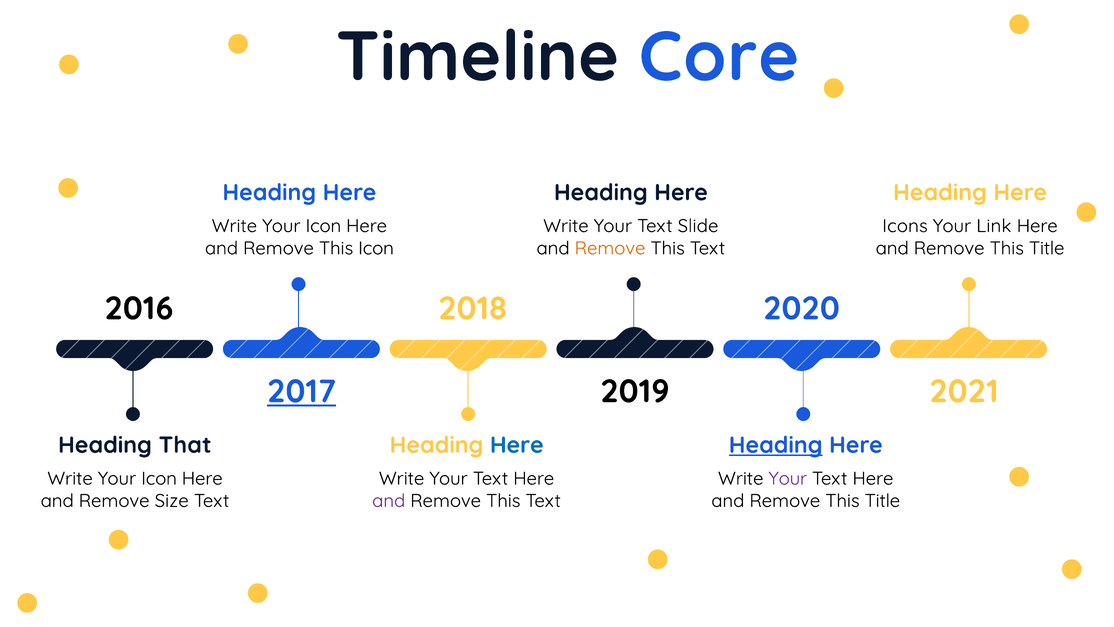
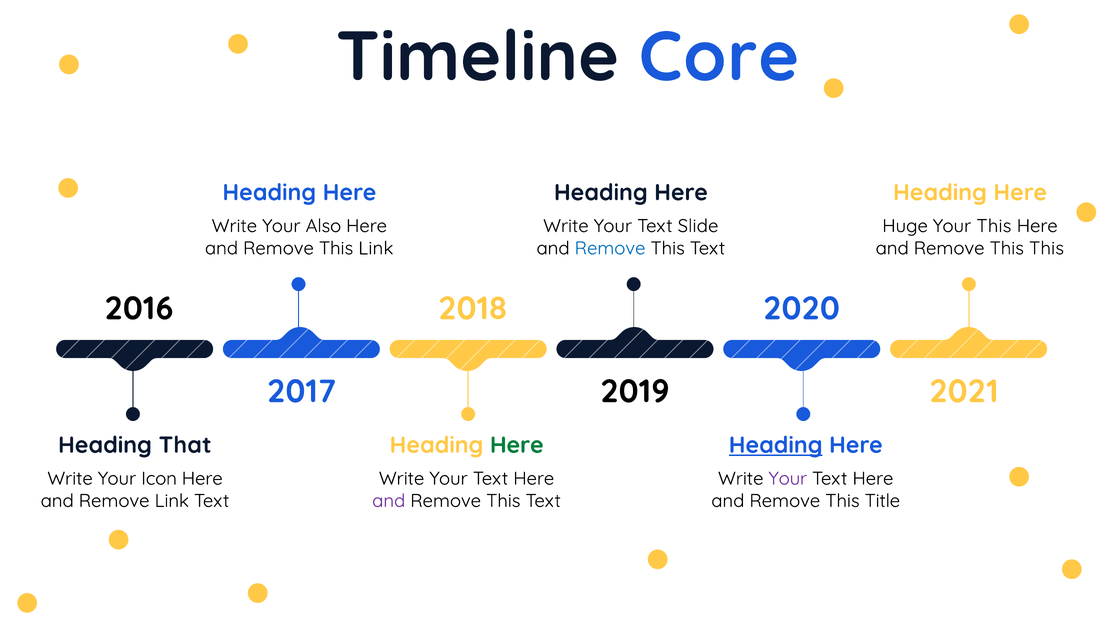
Icon at (323, 226): Icon -> Also
Icons: Icons -> Huge
Your Link: Link -> This
This Icon: Icon -> Link
Remove at (610, 248) colour: orange -> blue
Title at (1047, 248): Title -> This
2017 underline: present -> none
Here at (517, 445) colour: blue -> green
Remove Size: Size -> Link
